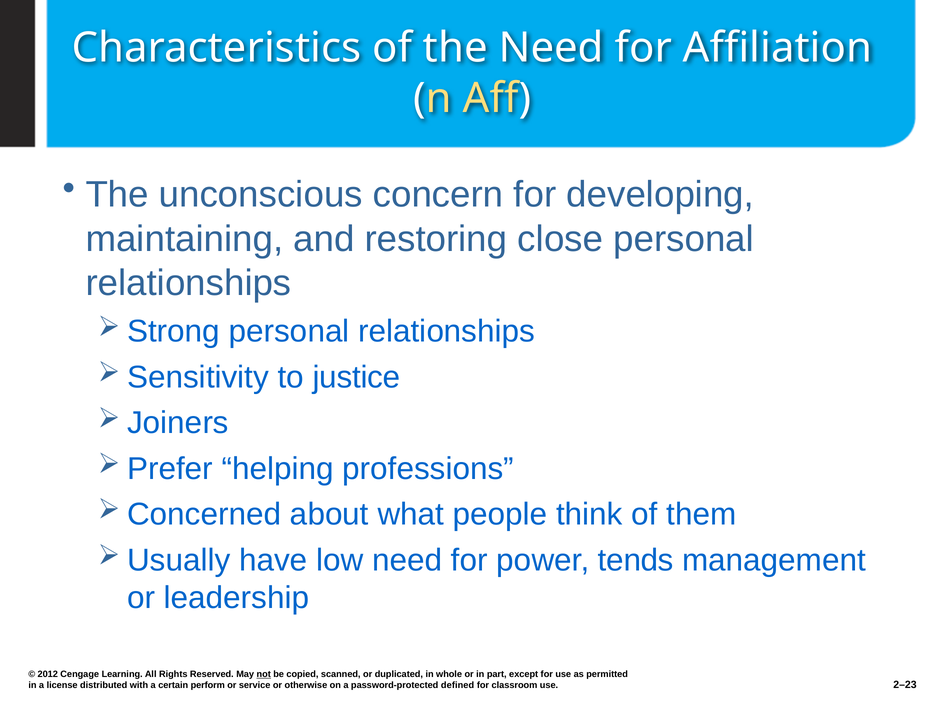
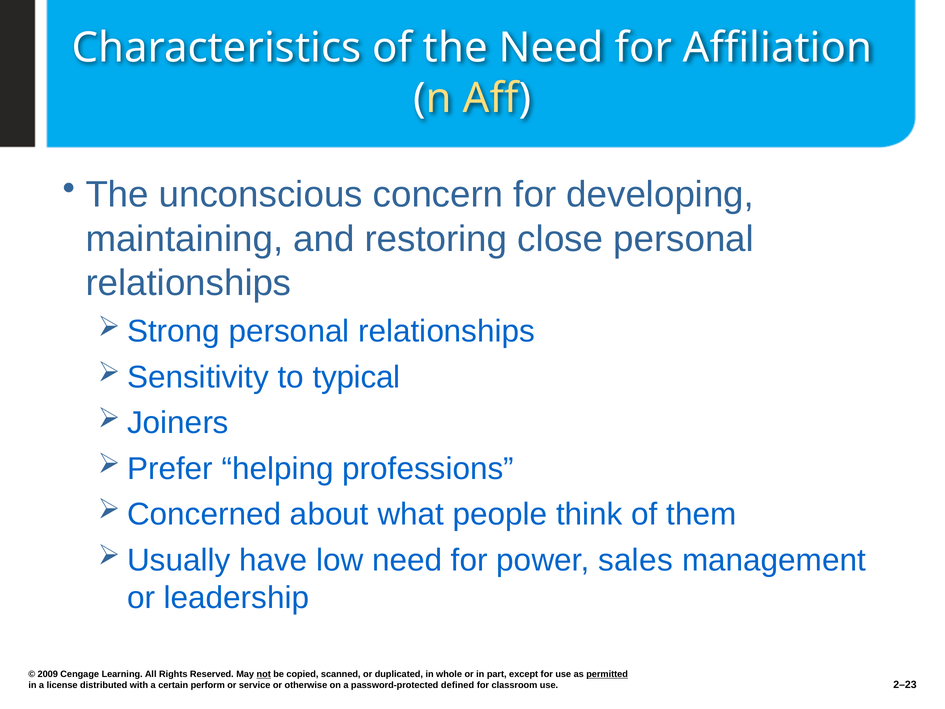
justice: justice -> typical
tends: tends -> sales
2012: 2012 -> 2009
permitted underline: none -> present
